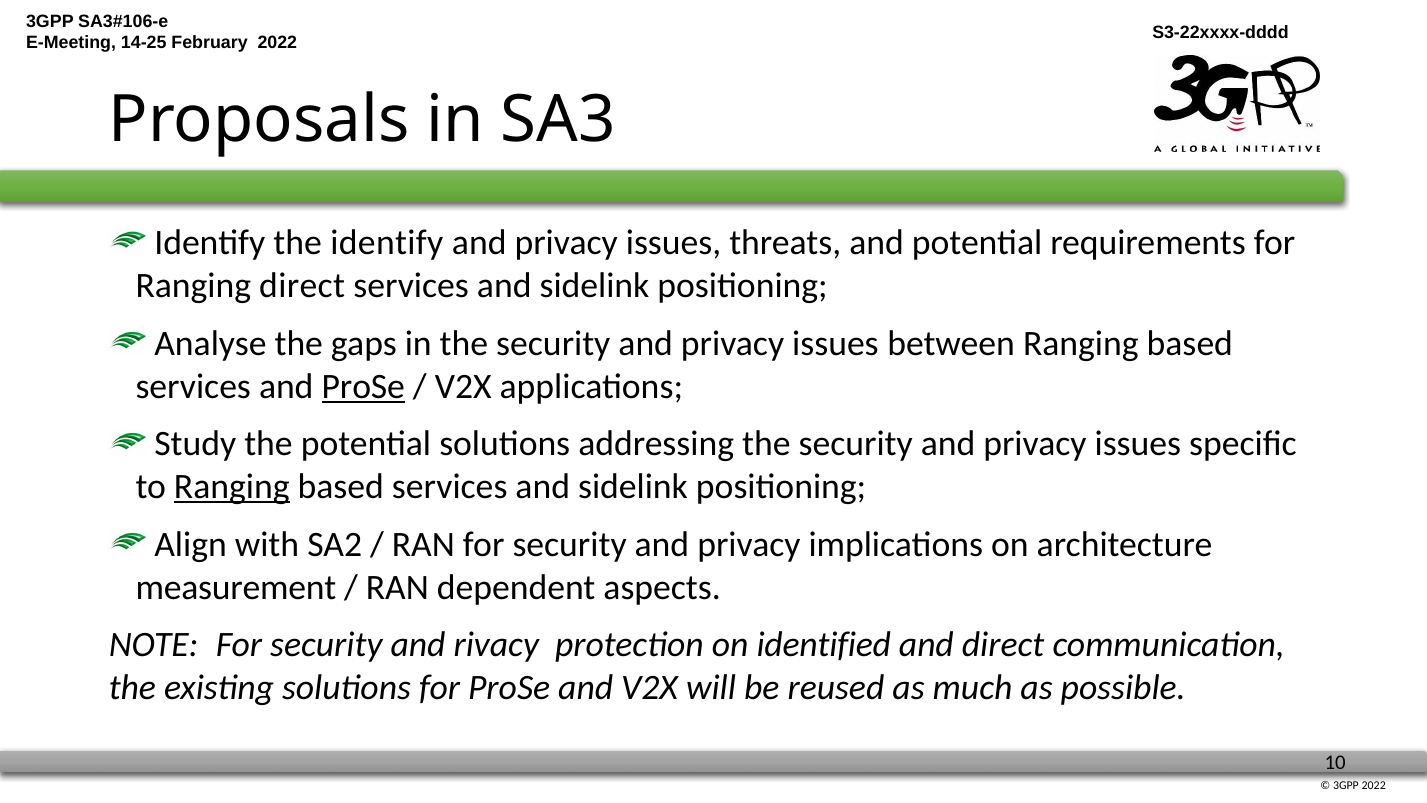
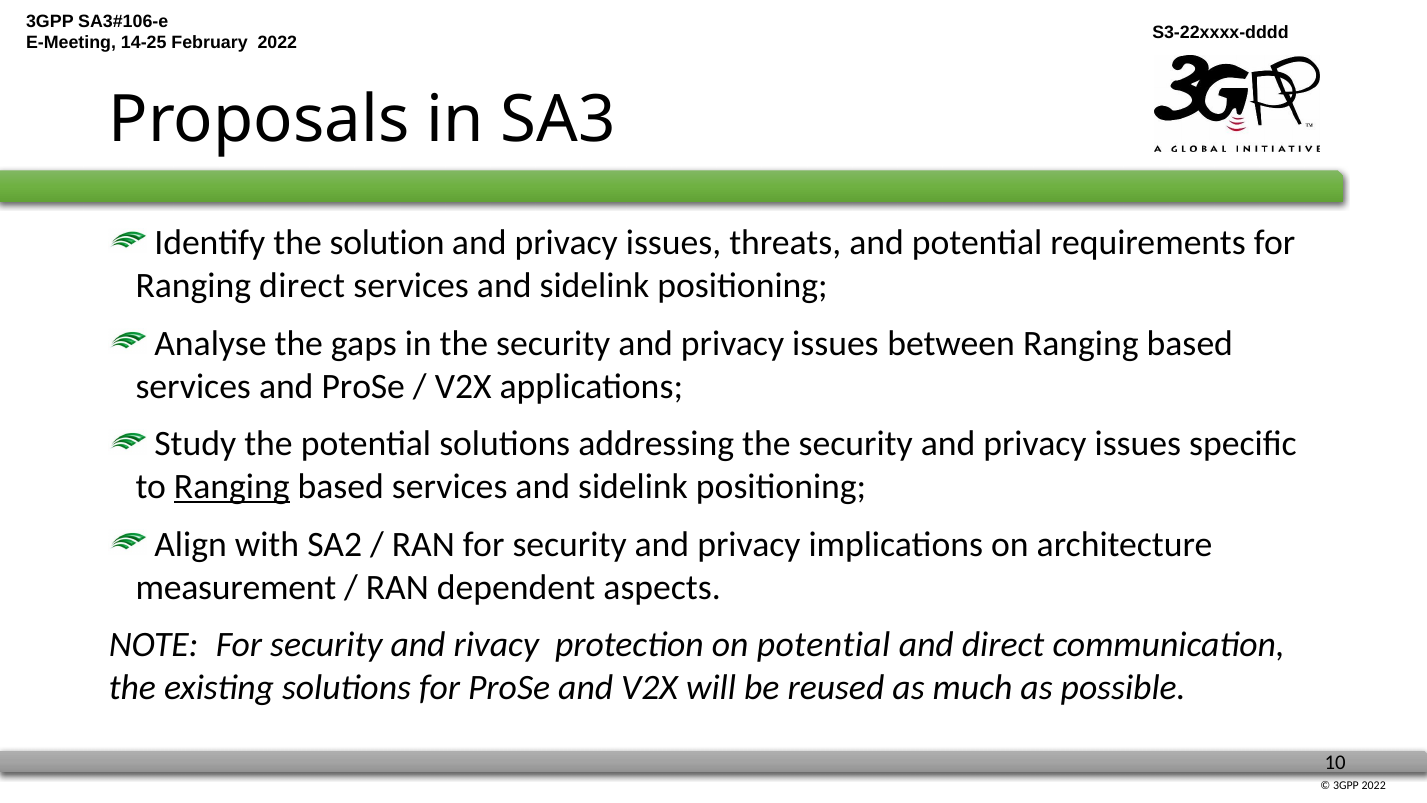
the identify: identify -> solution
ProSe at (363, 386) underline: present -> none
on identified: identified -> potential
